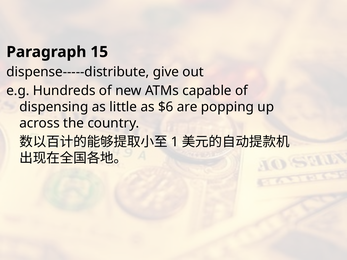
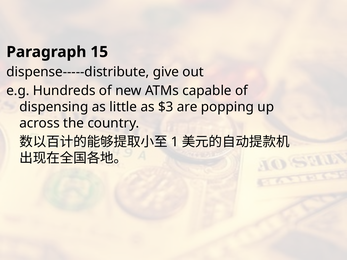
$6: $6 -> $3
